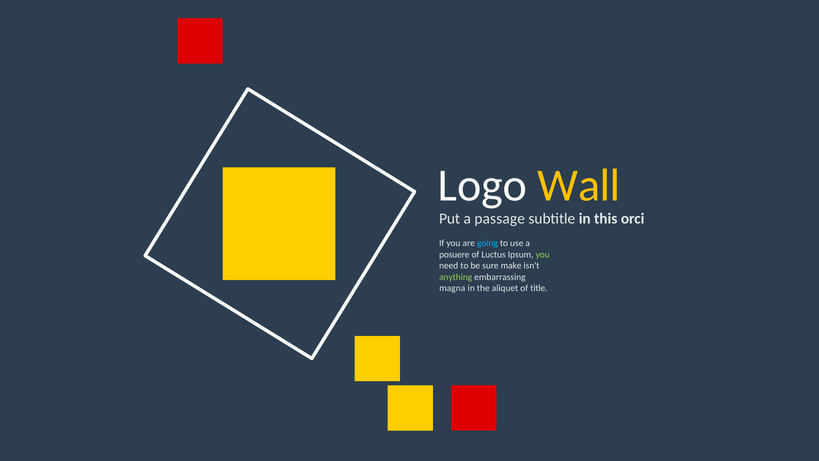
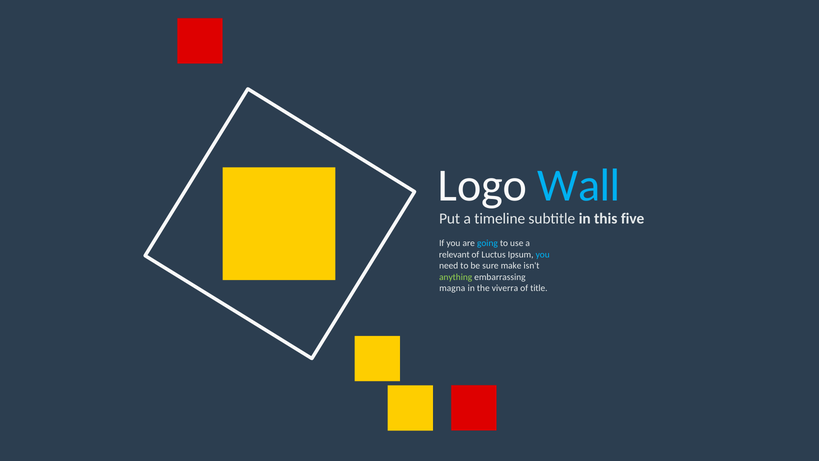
Wall colour: yellow -> light blue
passage: passage -> timeline
orci: orci -> five
posuere: posuere -> relevant
you at (543, 254) colour: light green -> light blue
aliquet: aliquet -> viverra
